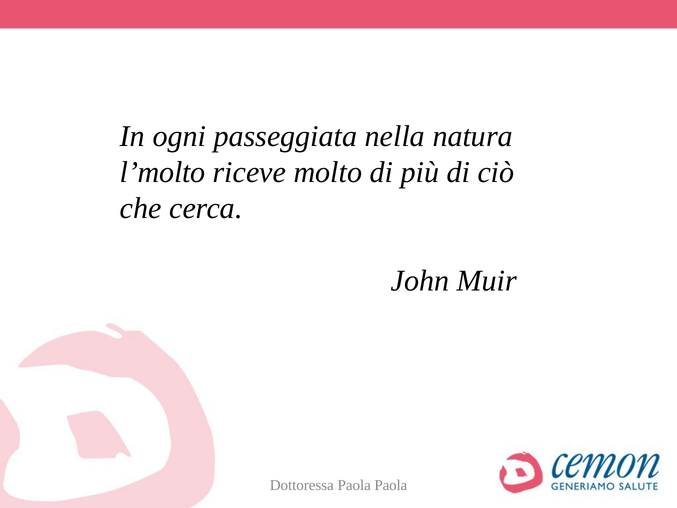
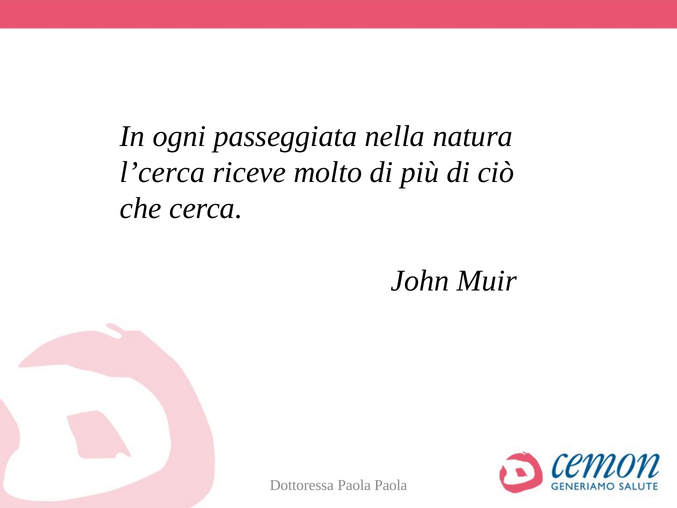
l’molto: l’molto -> l’cerca
